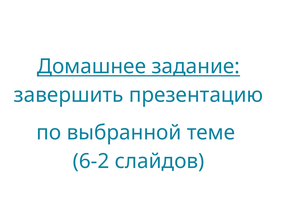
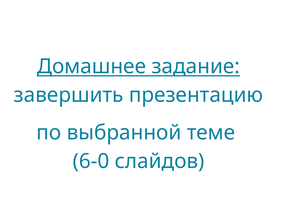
6-2: 6-2 -> 6-0
